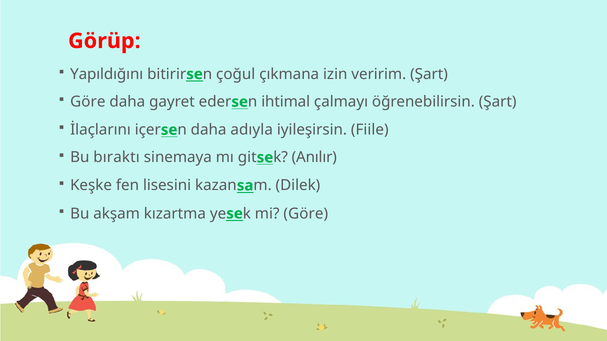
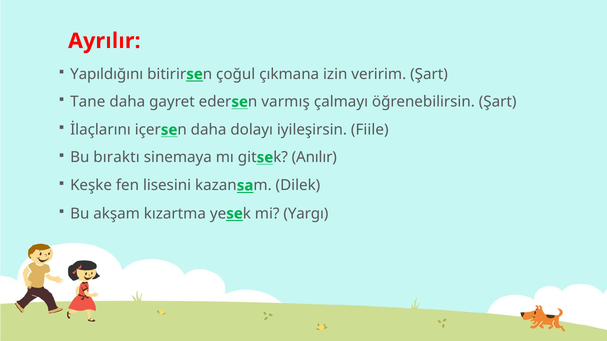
Görüp: Görüp -> Ayrılır
Göre at (88, 102): Göre -> Tane
ihtimal: ihtimal -> varmış
adıyla: adıyla -> dolayı
mi Göre: Göre -> Yargı
